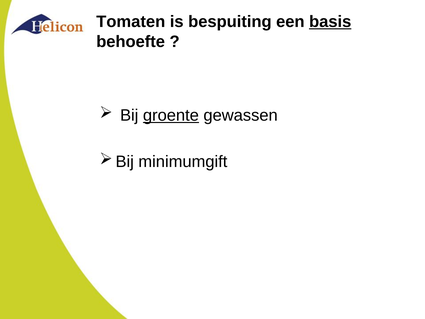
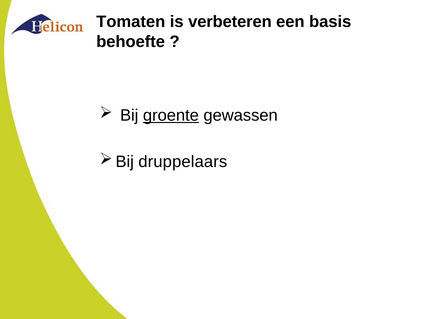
bespuiting: bespuiting -> verbeteren
basis underline: present -> none
minimumgift: minimumgift -> druppelaars
